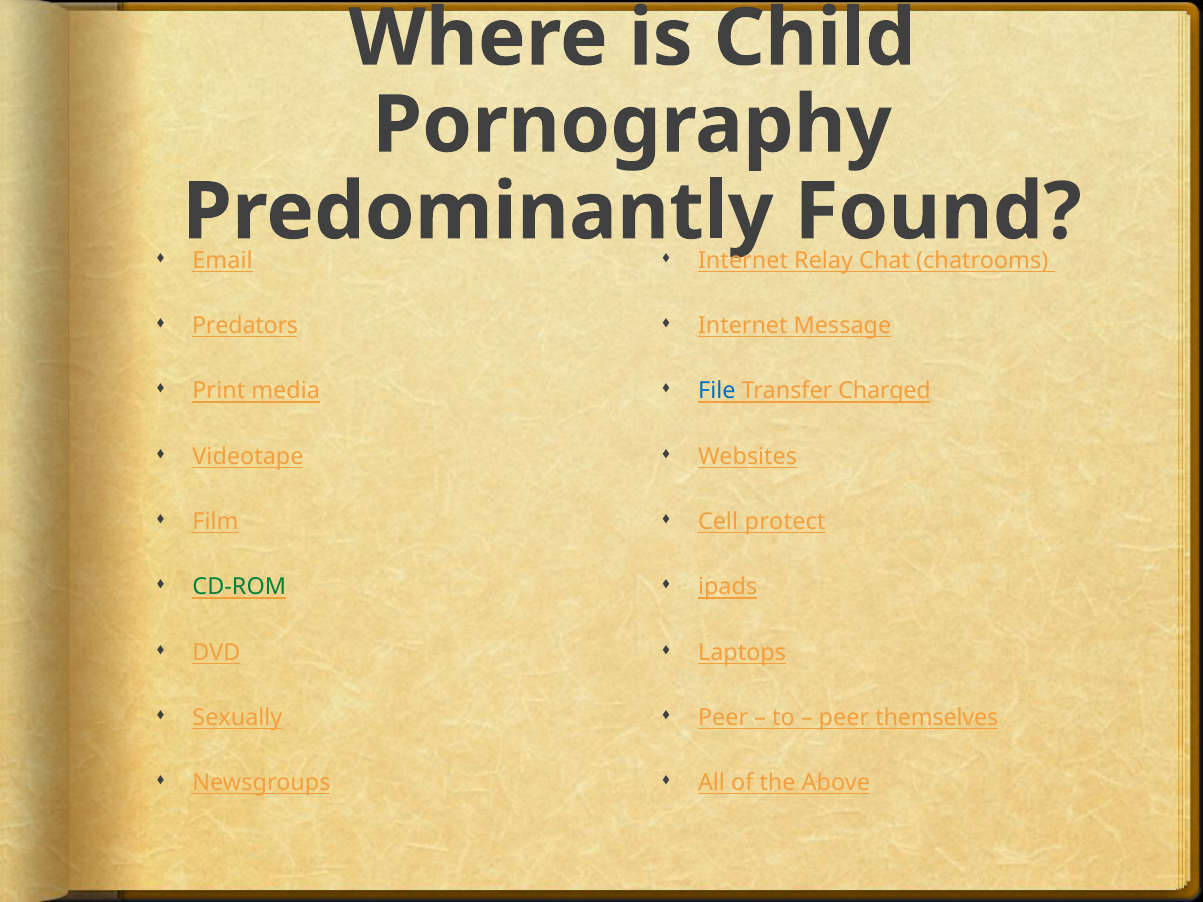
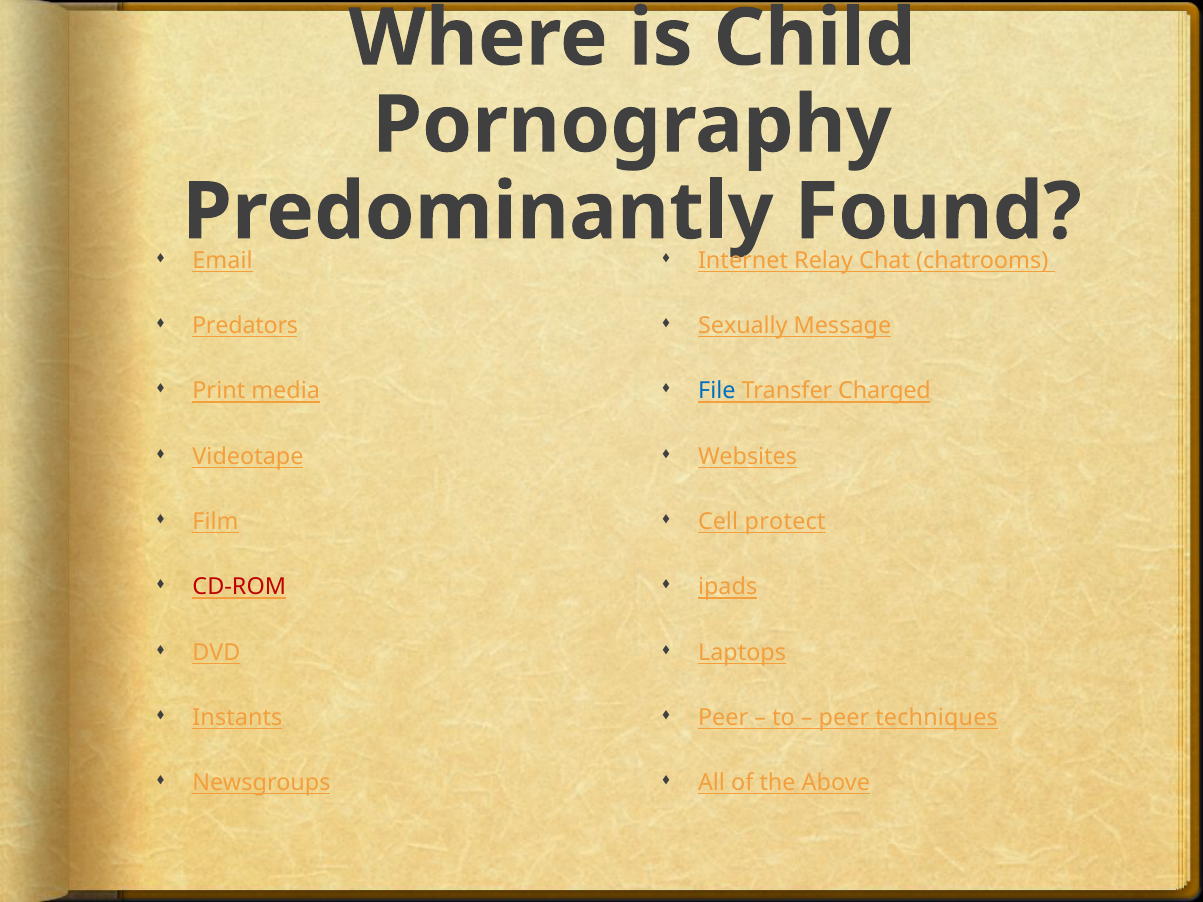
Internet at (743, 326): Internet -> Sexually
CD-ROM colour: green -> red
Sexually: Sexually -> Instants
themselves: themselves -> techniques
